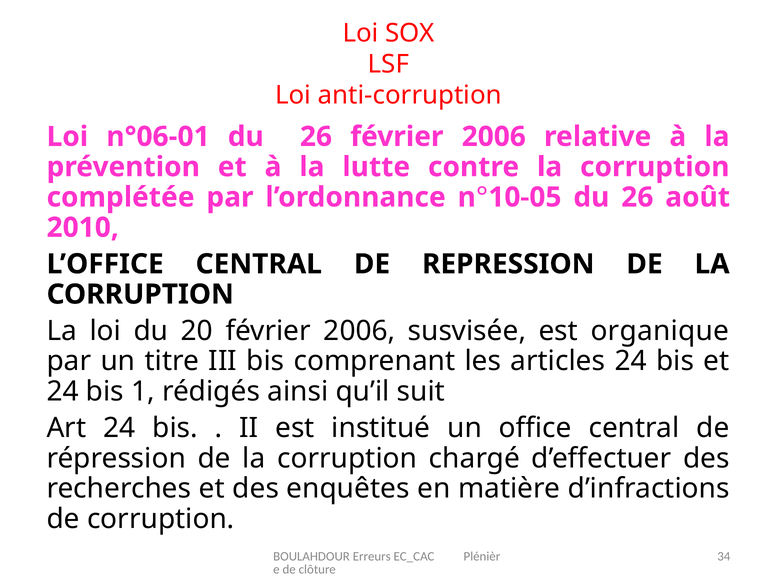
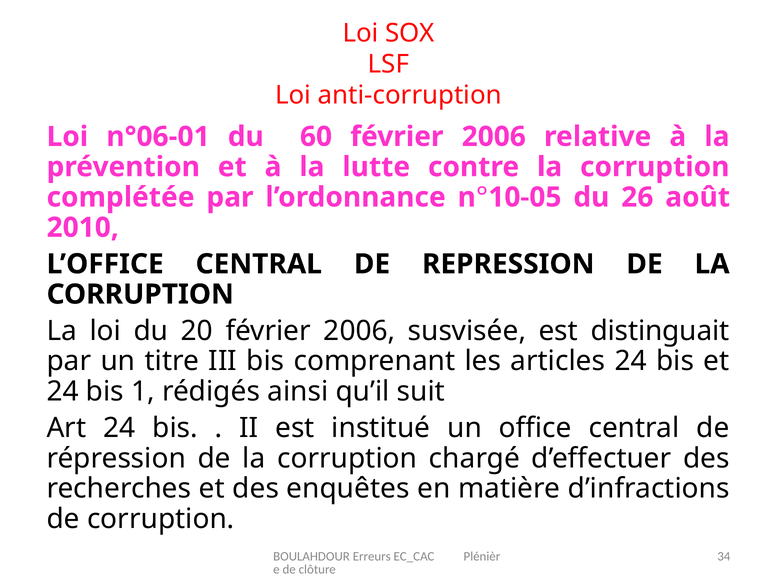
n°06-01 du 26: 26 -> 60
organique: organique -> distinguait
